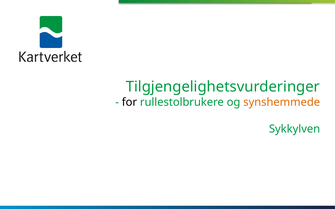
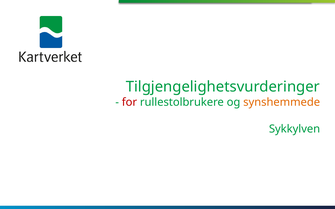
for colour: black -> red
